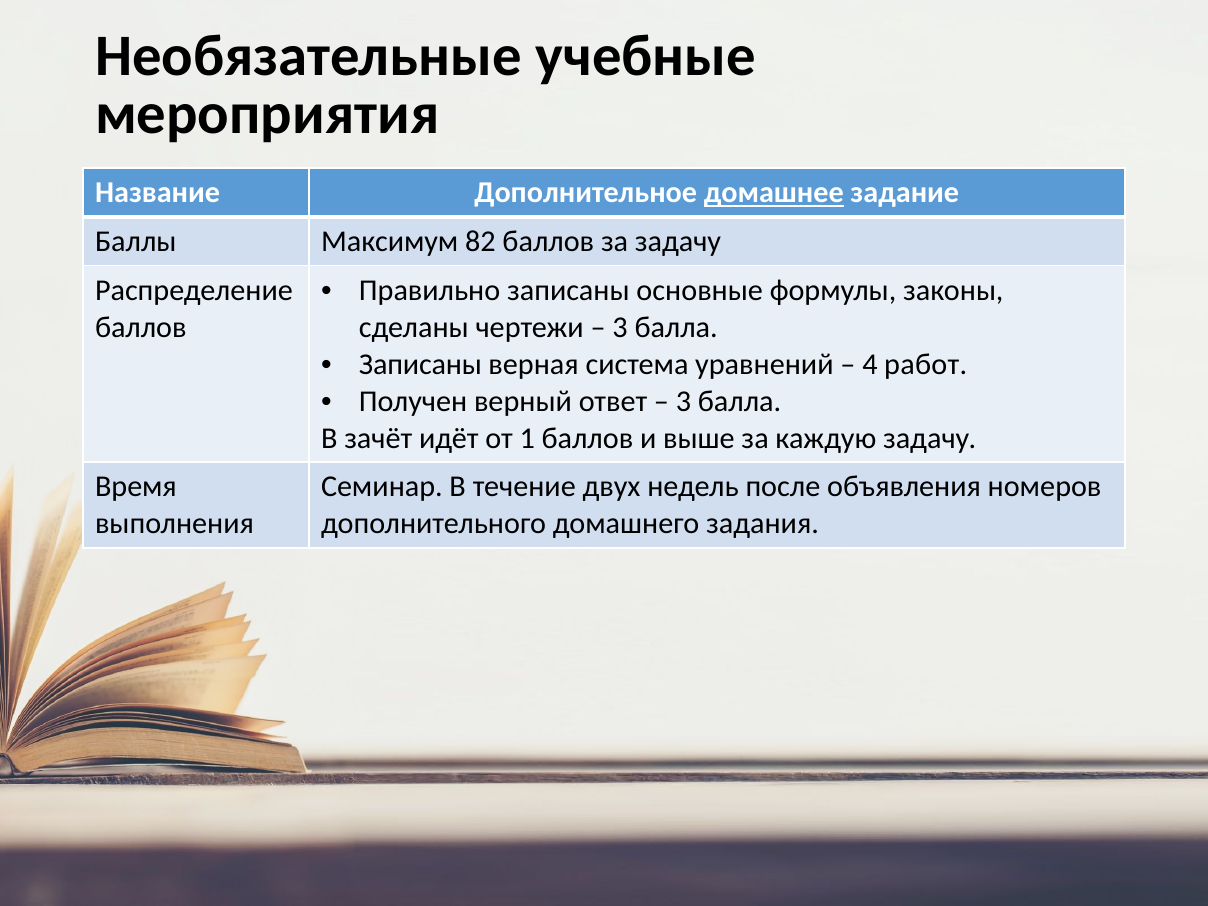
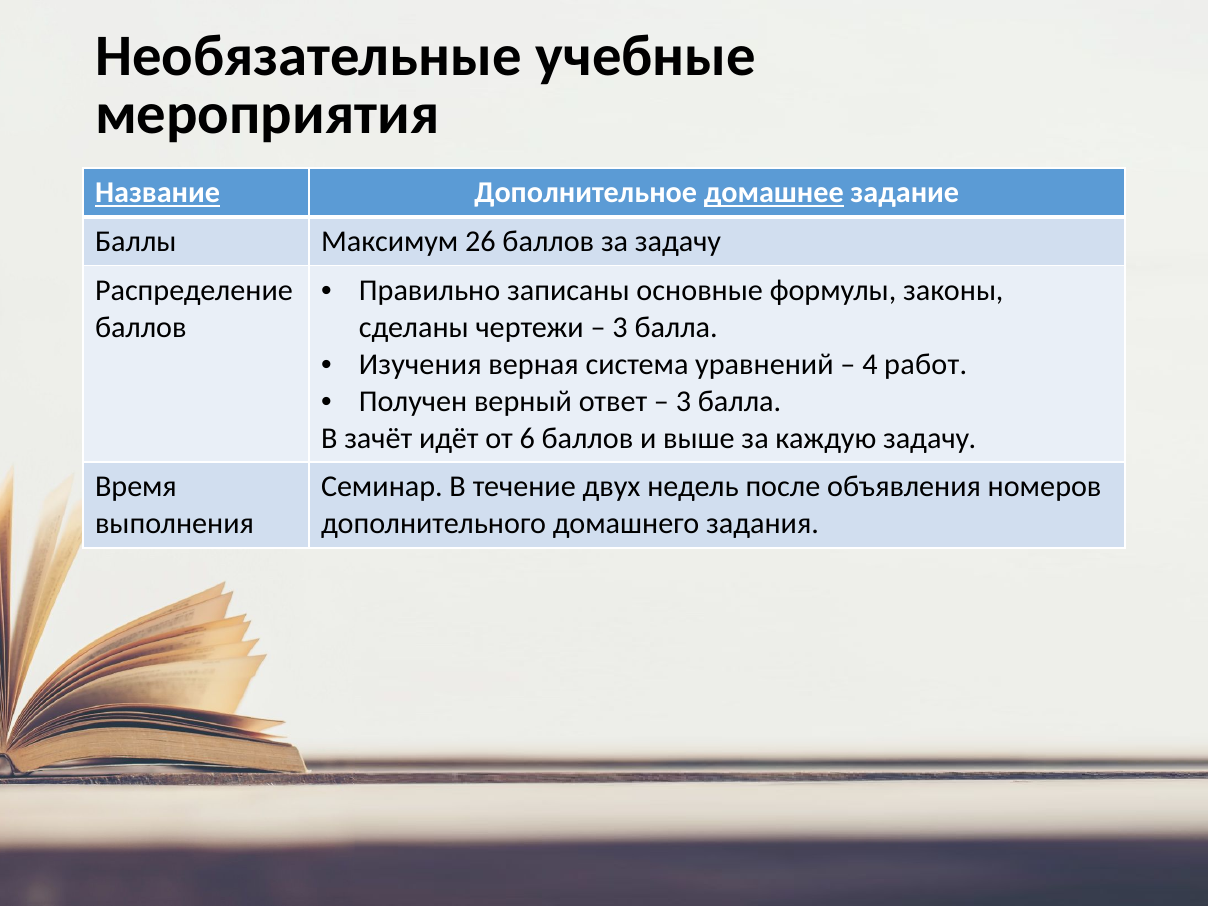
Название underline: none -> present
82: 82 -> 26
Записаны at (420, 364): Записаны -> Изучения
1: 1 -> 6
